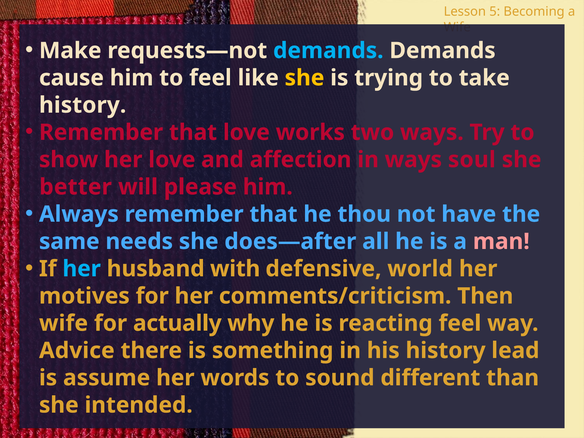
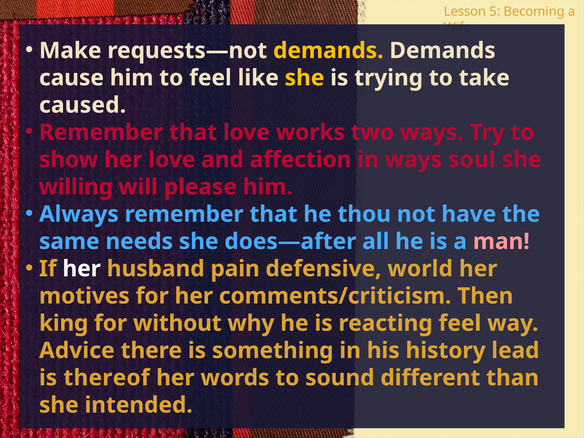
demands at (328, 51) colour: light blue -> yellow
history at (83, 105): history -> caused
better: better -> willing
her at (82, 269) colour: light blue -> white
with: with -> pain
wife at (64, 323): wife -> king
actually: actually -> without
assume: assume -> thereof
